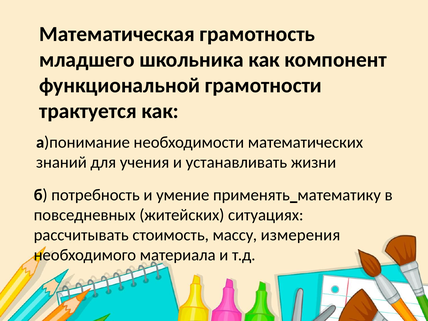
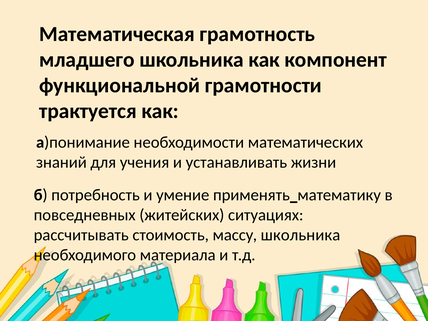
массу измерения: измерения -> школьника
